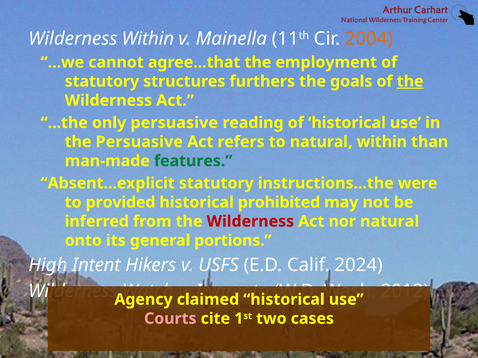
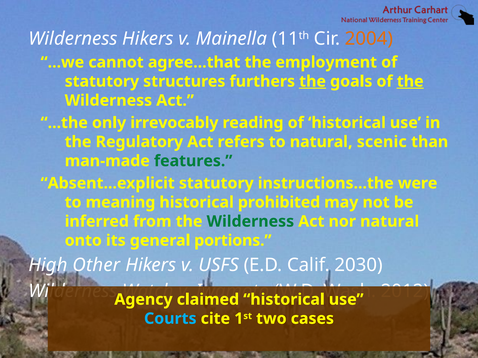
Wilderness Within: Within -> Hikers
the at (313, 81) underline: none -> present
only persuasive: persuasive -> irrevocably
the Persuasive: Persuasive -> Regulatory
natural within: within -> scenic
provided: provided -> meaning
Wilderness at (250, 222) colour: red -> green
Intent: Intent -> Other
2024: 2024 -> 2030
Courts colour: pink -> light blue
